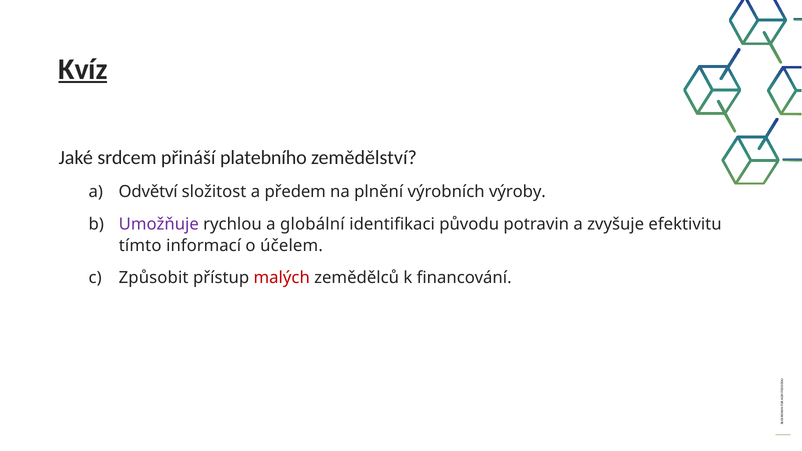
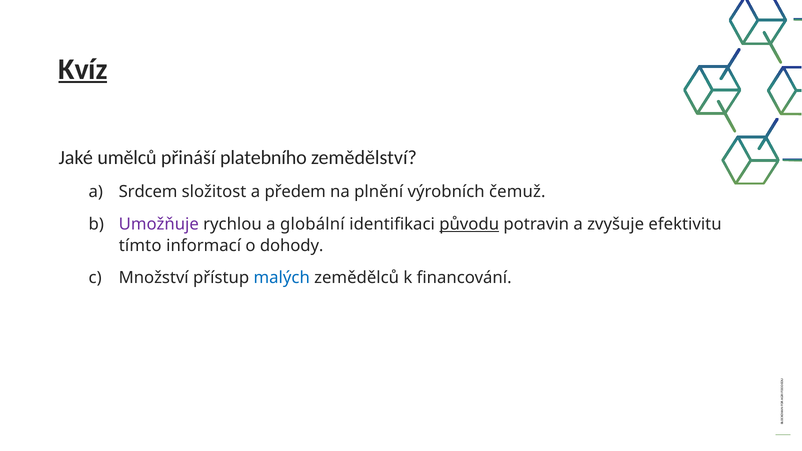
srdcem: srdcem -> umělců
Odvětví: Odvětví -> Srdcem
výroby: výroby -> čemuž
původu underline: none -> present
účelem: účelem -> dohody
Způsobit: Způsobit -> Množství
malých colour: red -> blue
